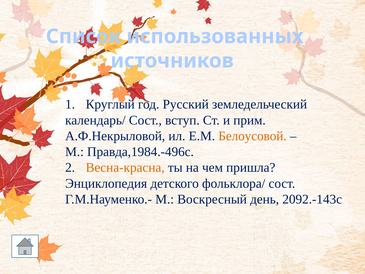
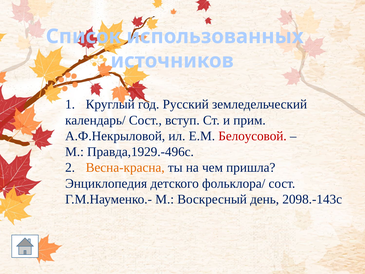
Белоусовой colour: orange -> red
Правда,1984.-496с: Правда,1984.-496с -> Правда,1929.-496с
2092.-143с: 2092.-143с -> 2098.-143с
